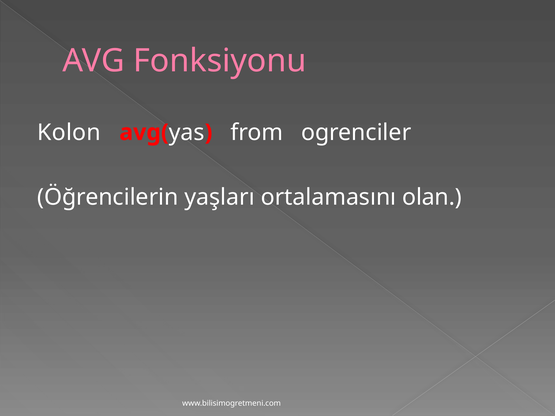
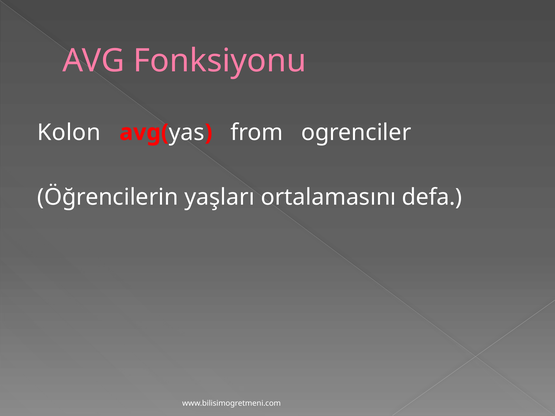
olan: olan -> defa
